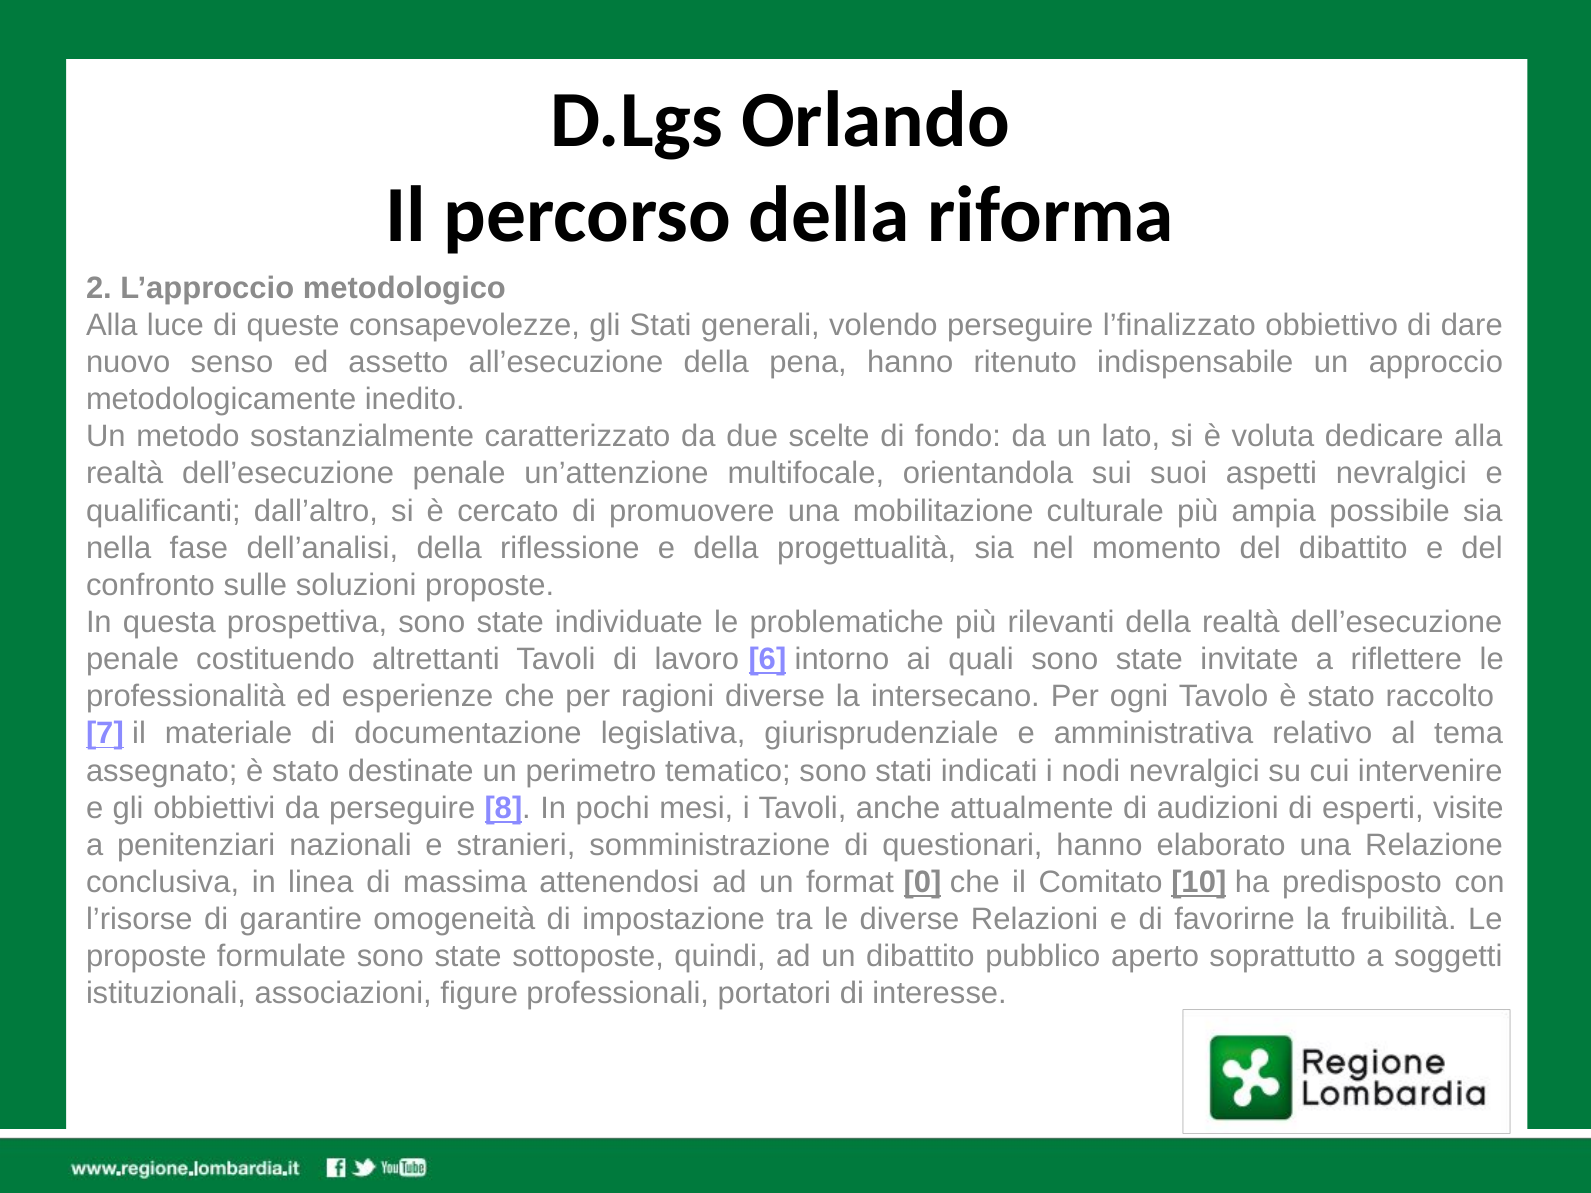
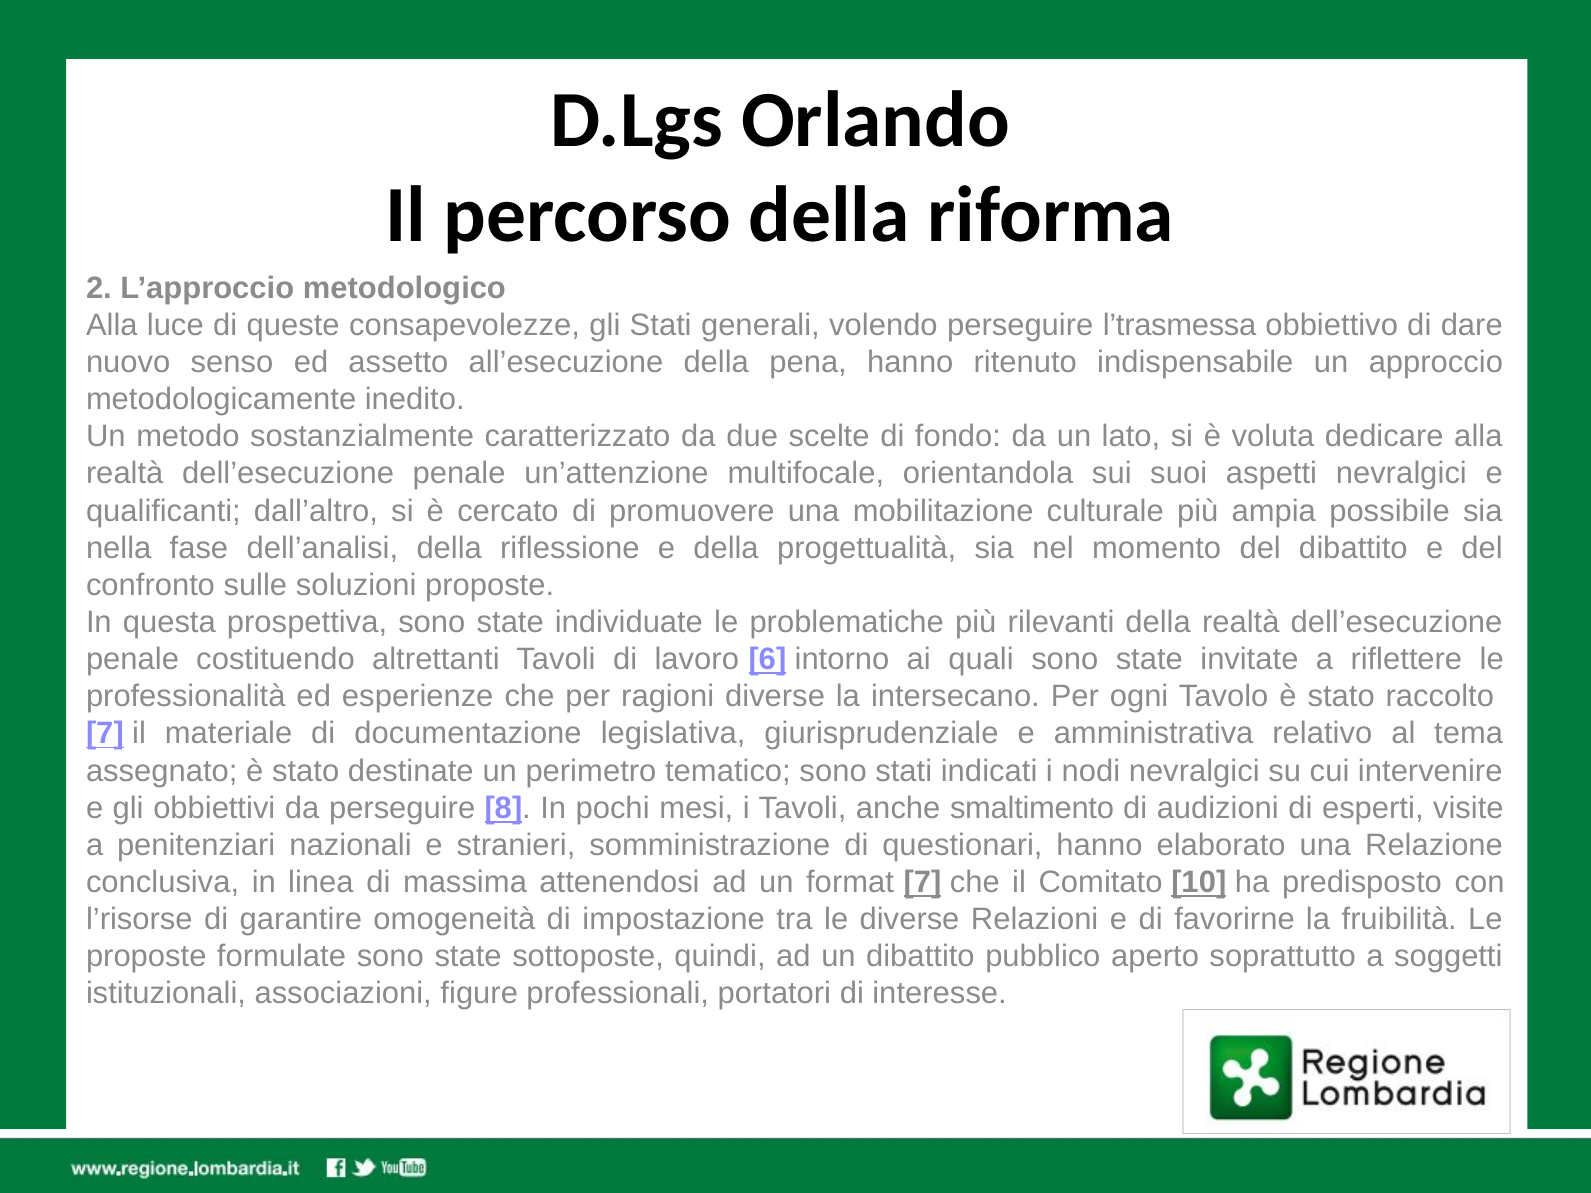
l’finalizzato: l’finalizzato -> l’trasmessa
attualmente: attualmente -> smaltimento
format 0: 0 -> 7
